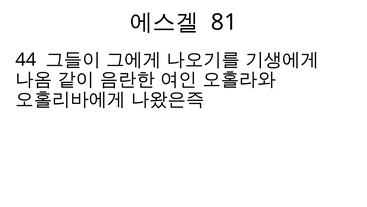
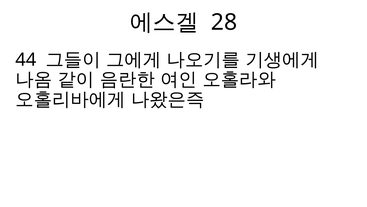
81: 81 -> 28
